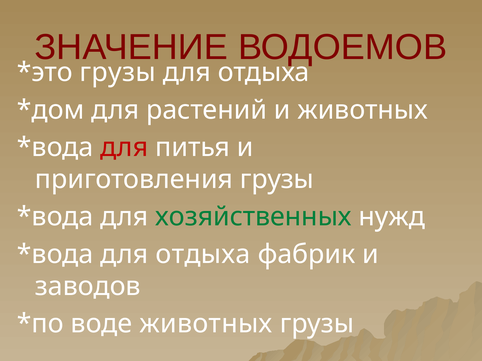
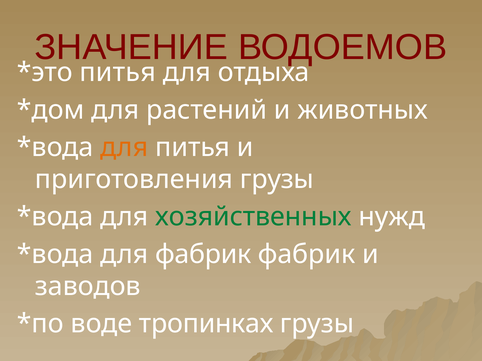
грузы at (118, 73): грузы -> питья
для at (124, 148) colour: red -> orange
отдыха at (203, 255): отдыха -> фабрик
воде животных: животных -> тропинках
